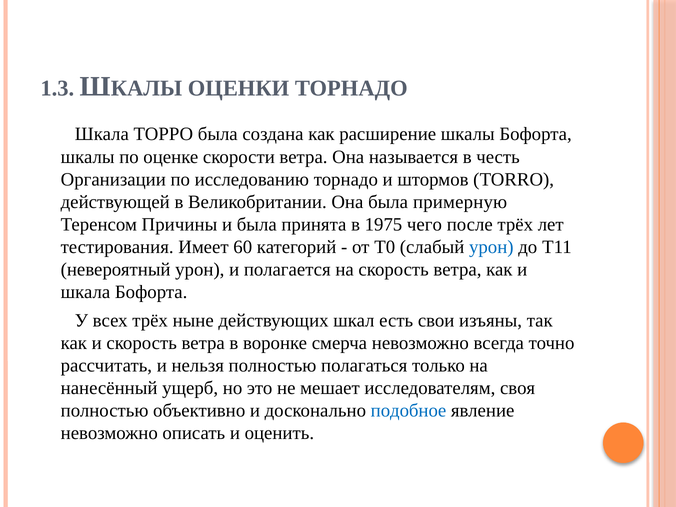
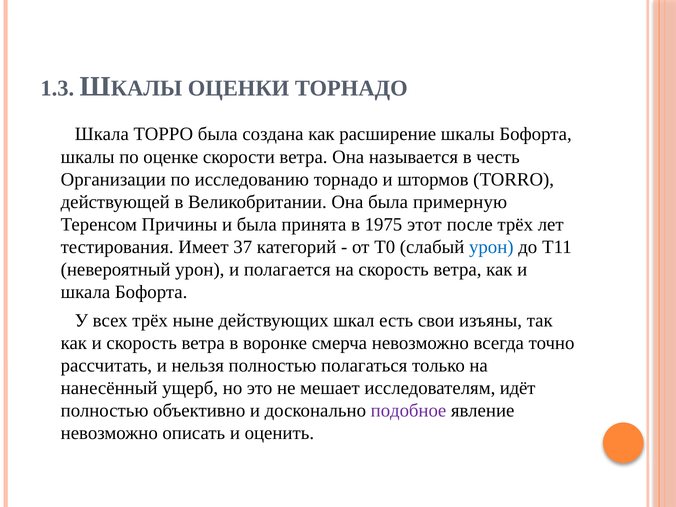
чего: чего -> этот
60: 60 -> 37
своя: своя -> идёт
подобное colour: blue -> purple
